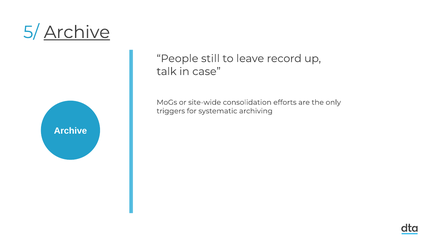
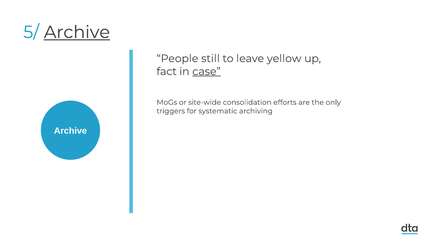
record: record -> yellow
talk: talk -> fact
case underline: none -> present
